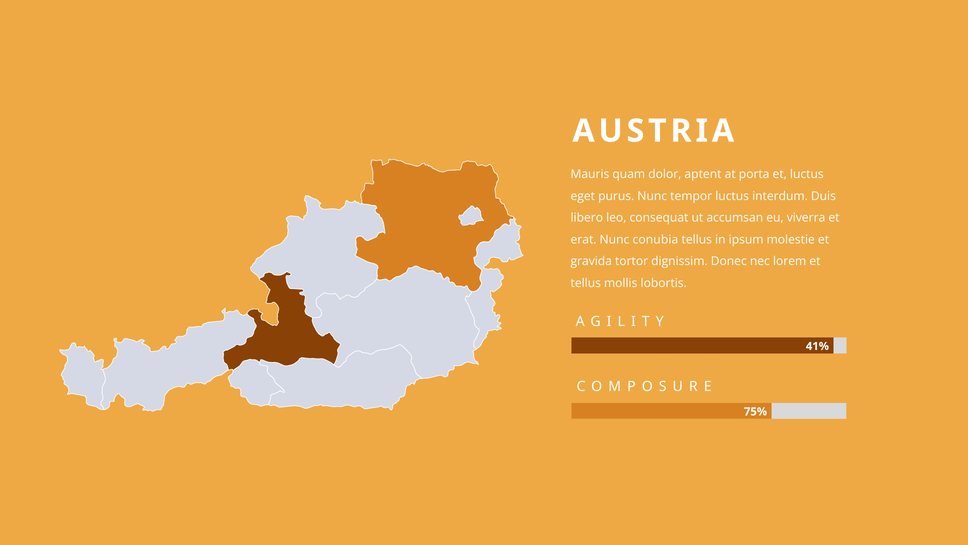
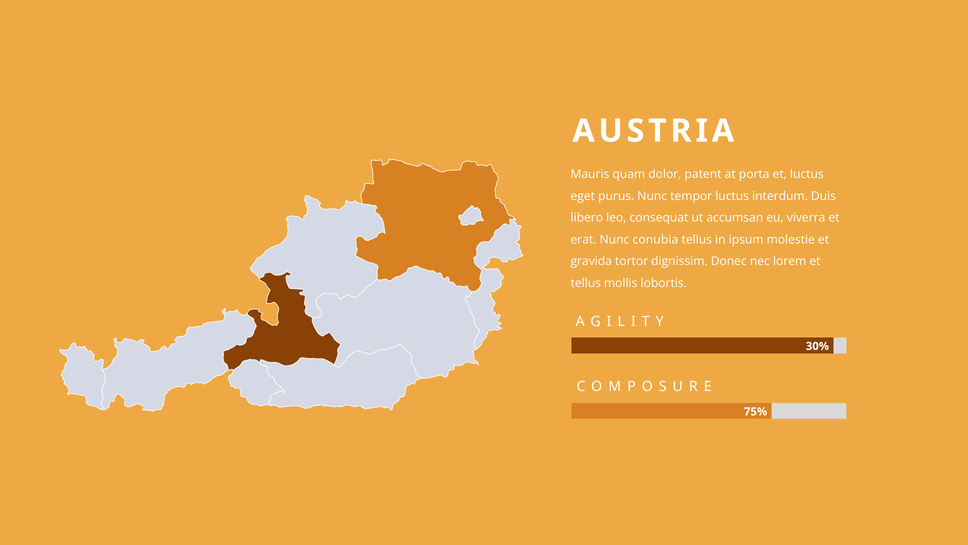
aptent: aptent -> patent
41%: 41% -> 30%
